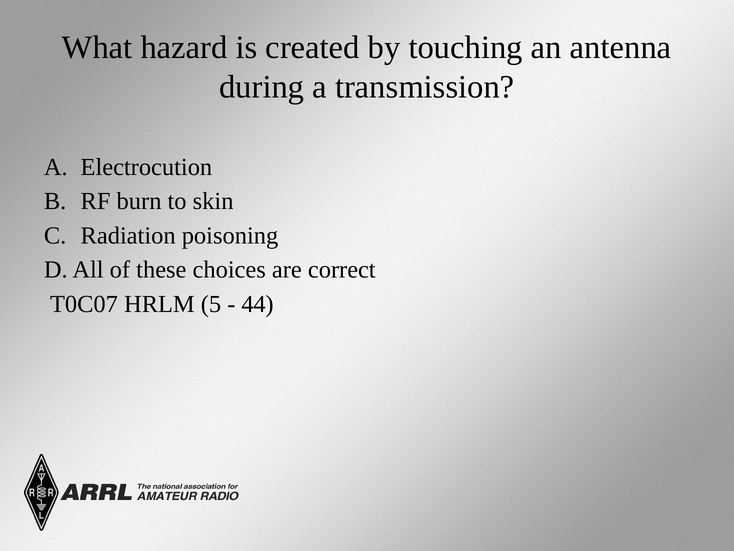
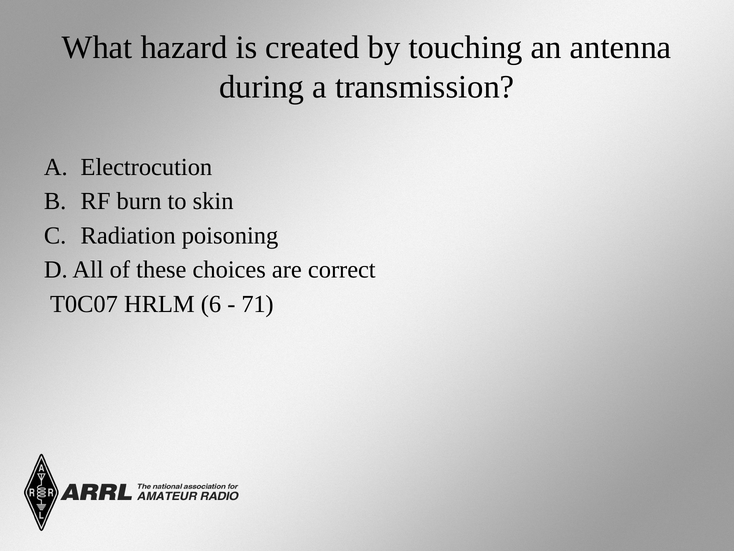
5: 5 -> 6
44: 44 -> 71
